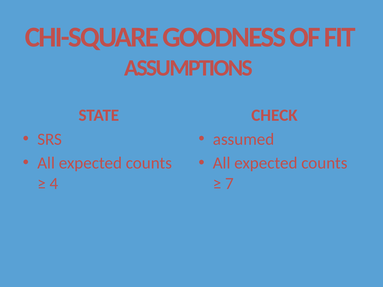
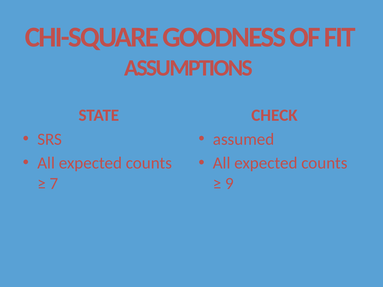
4: 4 -> 7
7: 7 -> 9
